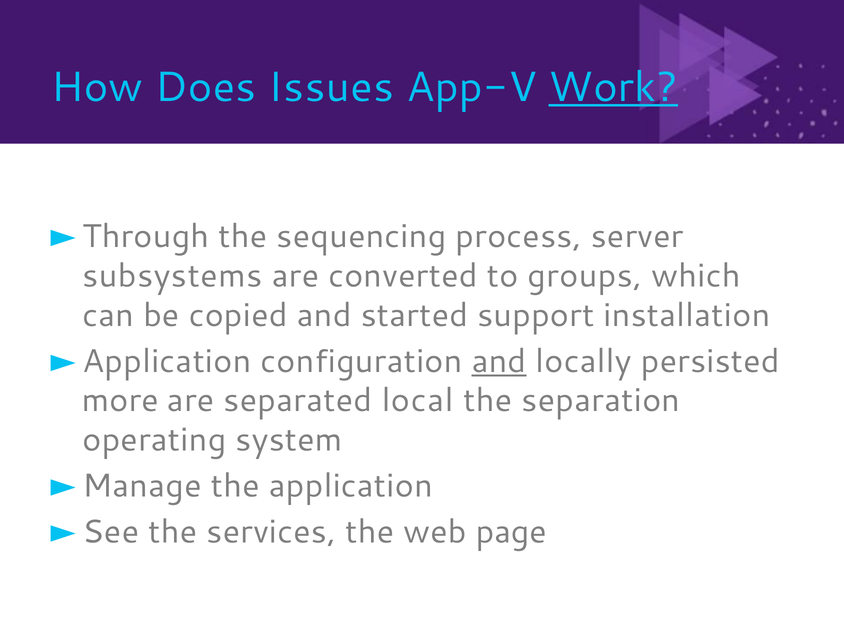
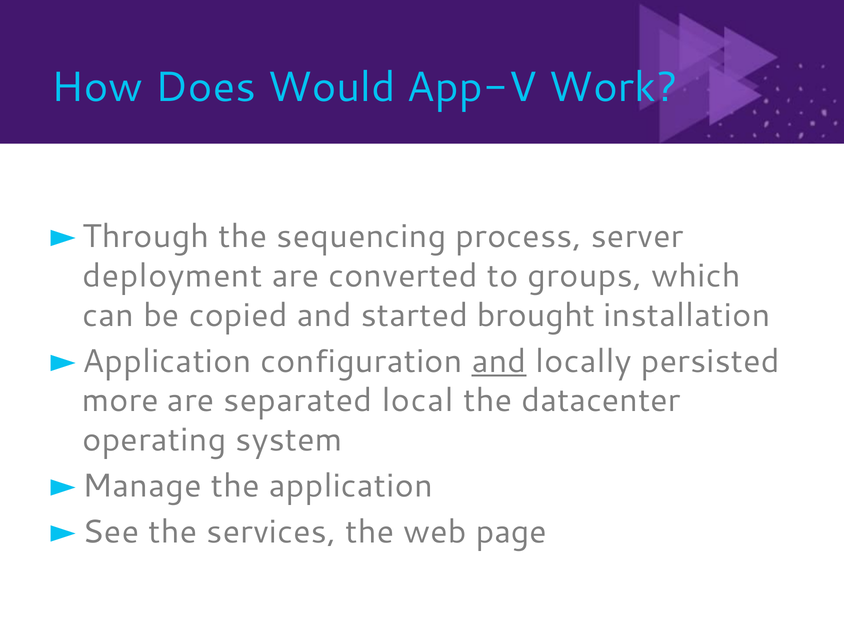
Issues: Issues -> Would
Work underline: present -> none
subsystems: subsystems -> deployment
support: support -> brought
separation: separation -> datacenter
